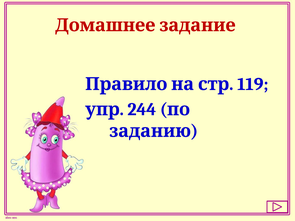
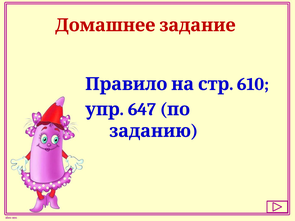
119: 119 -> 610
244: 244 -> 647
